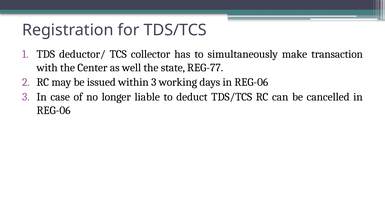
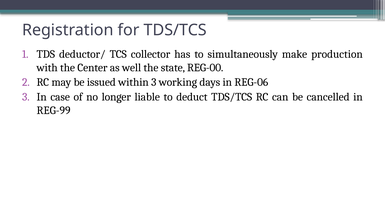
transaction: transaction -> production
REG-77: REG-77 -> REG-00
REG-06 at (54, 110): REG-06 -> REG-99
